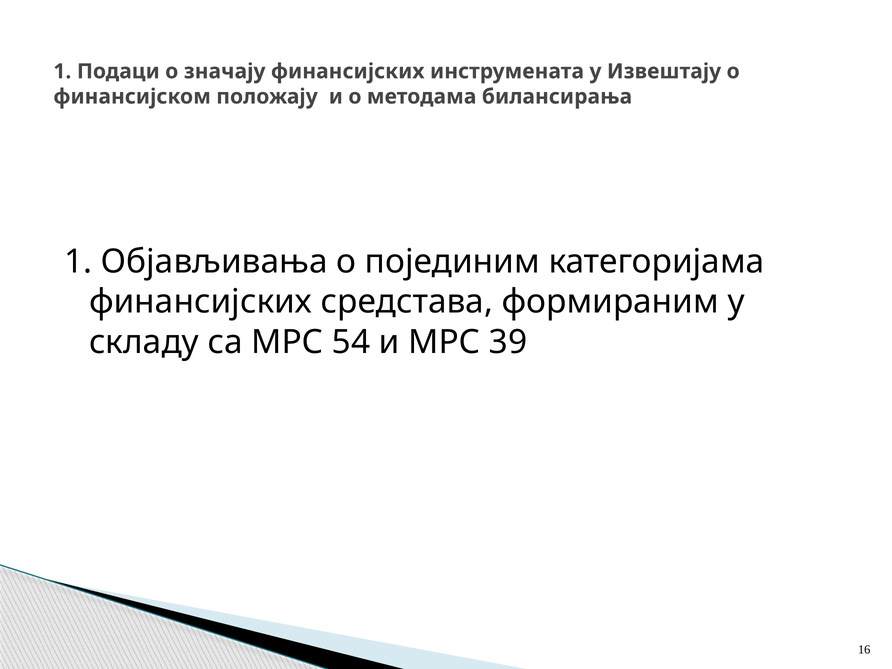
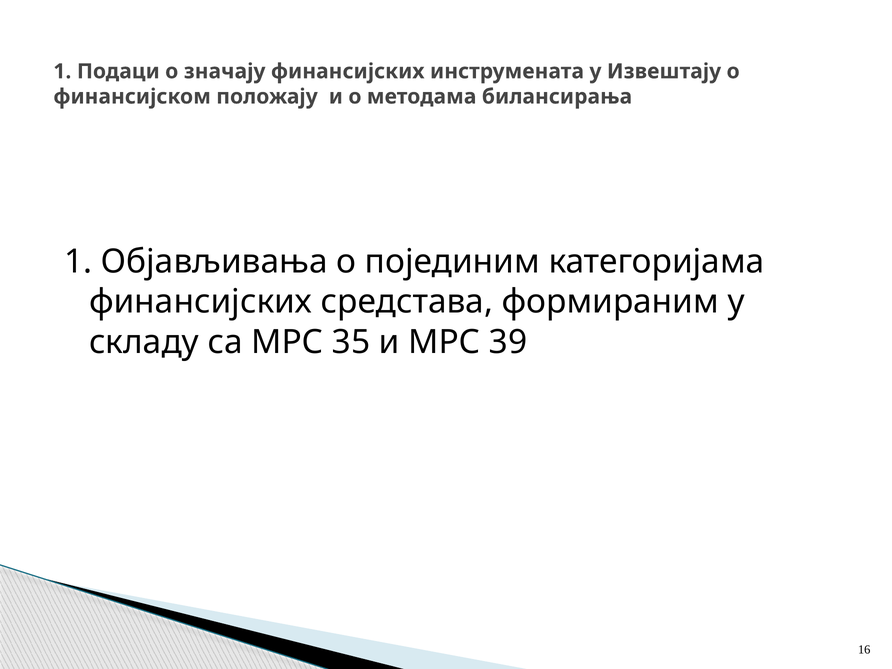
54: 54 -> 35
